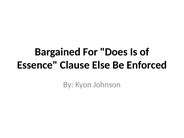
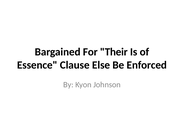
Does: Does -> Their
